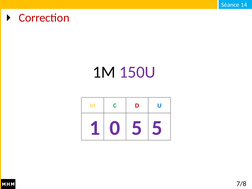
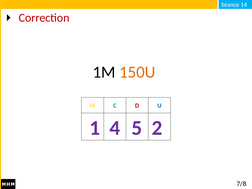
150U colour: purple -> orange
0: 0 -> 4
5 5: 5 -> 2
